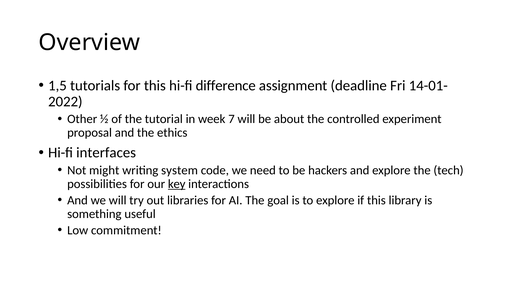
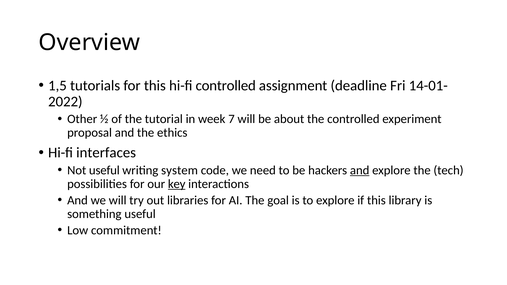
hi-fi difference: difference -> controlled
Not might: might -> useful
and at (360, 170) underline: none -> present
